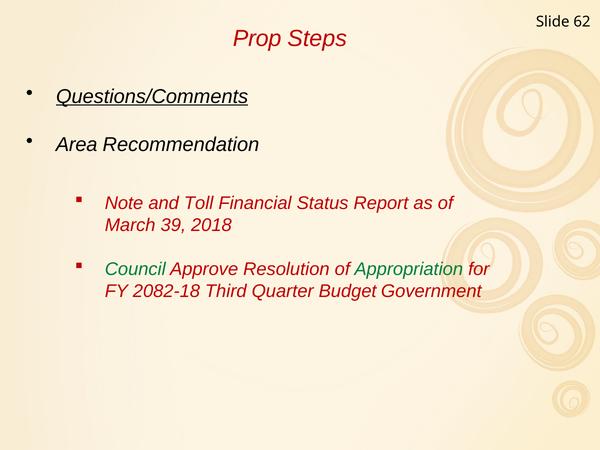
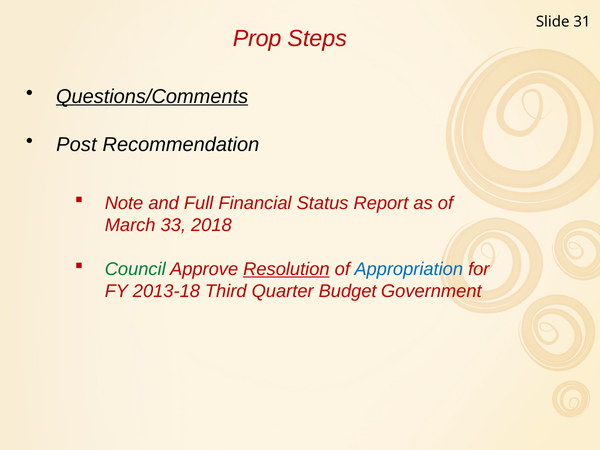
62: 62 -> 31
Area: Area -> Post
Toll: Toll -> Full
39: 39 -> 33
Resolution underline: none -> present
Appropriation colour: green -> blue
2082-18: 2082-18 -> 2013-18
